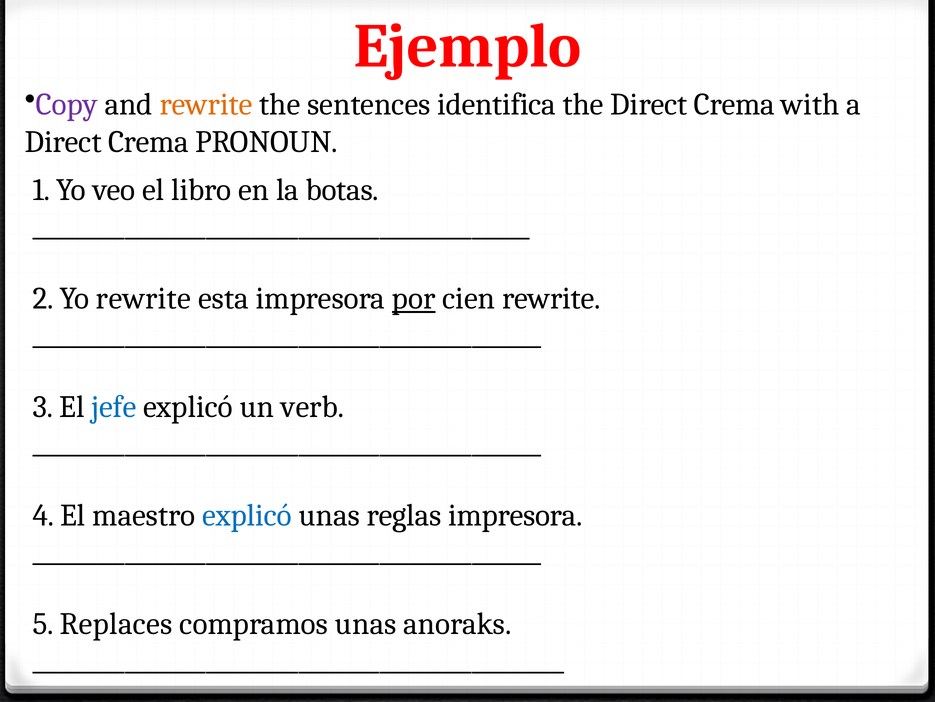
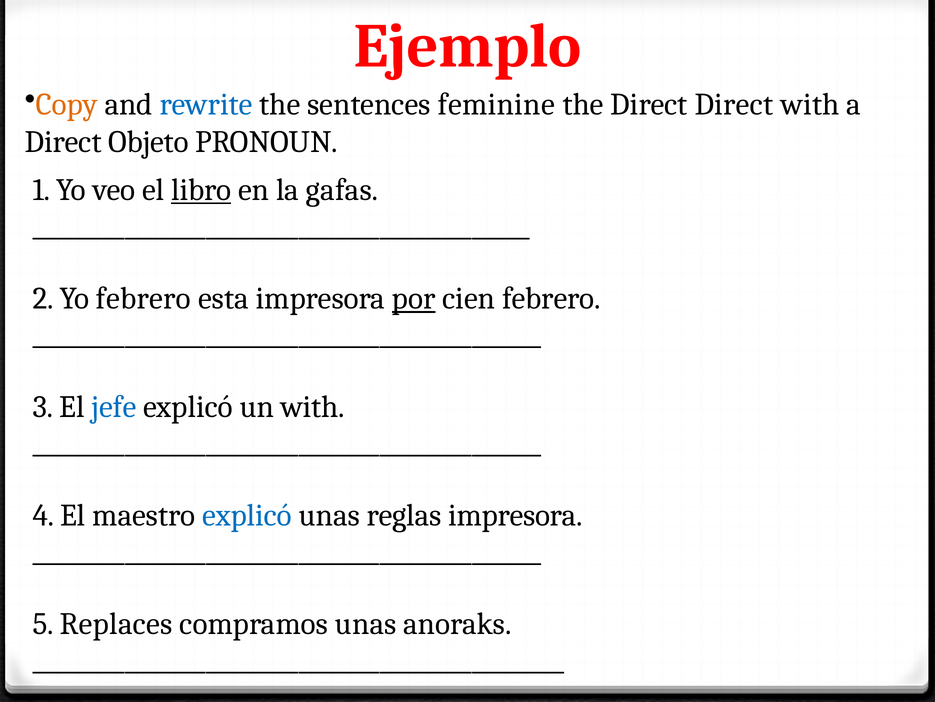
Copy colour: purple -> orange
rewrite at (206, 104) colour: orange -> blue
identifica: identifica -> feminine
the Direct Crema: Crema -> Direct
Crema at (149, 142): Crema -> Objeto
libro underline: none -> present
botas: botas -> gafas
Yo rewrite: rewrite -> febrero
cien rewrite: rewrite -> febrero
un verb: verb -> with
